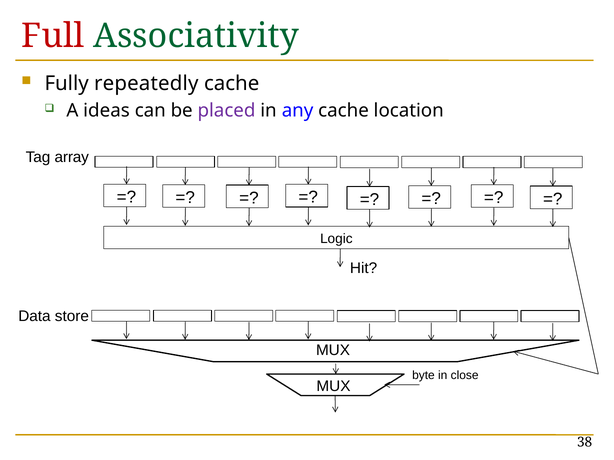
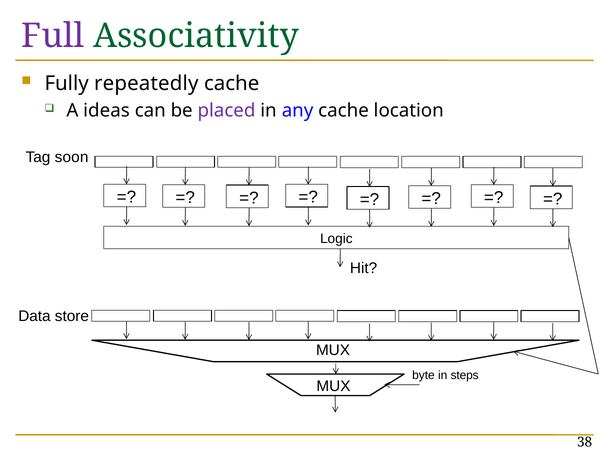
Full colour: red -> purple
array: array -> soon
close: close -> steps
